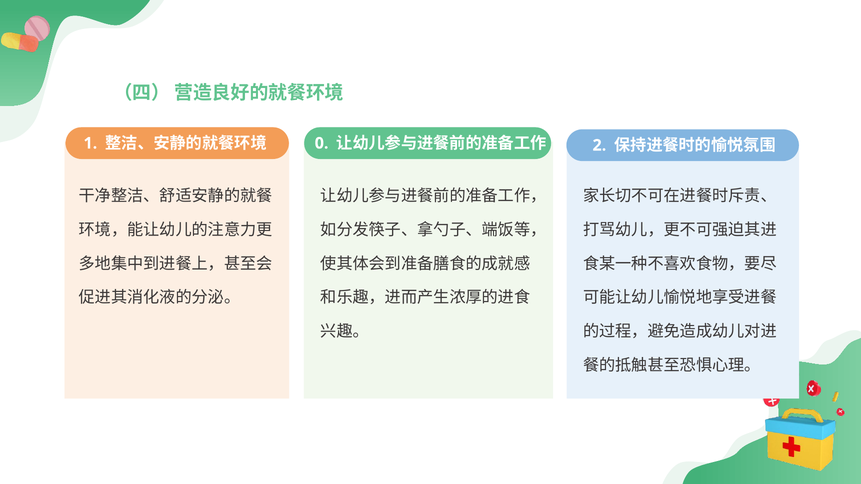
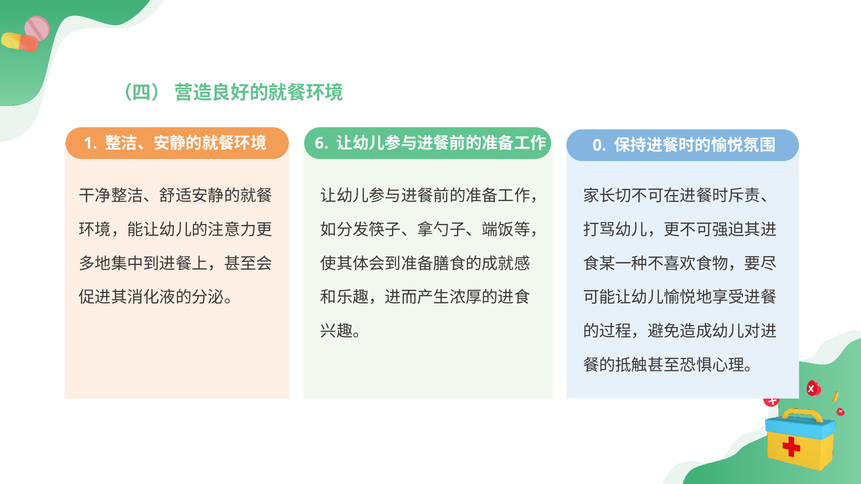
0: 0 -> 6
2: 2 -> 0
